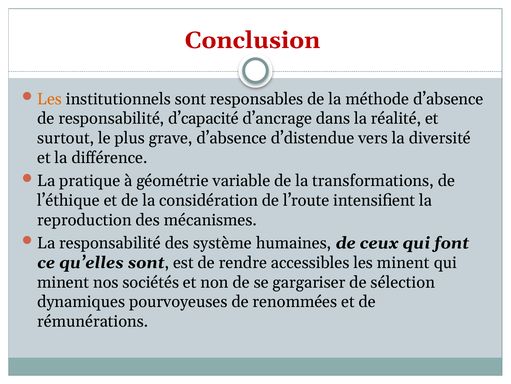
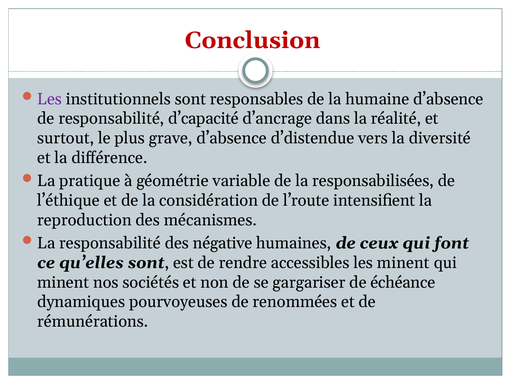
Les at (50, 99) colour: orange -> purple
méthode: méthode -> humaine
transformations: transformations -> responsabilisées
système: système -> négative
sélection: sélection -> échéance
